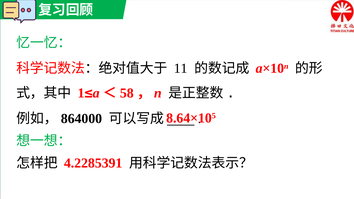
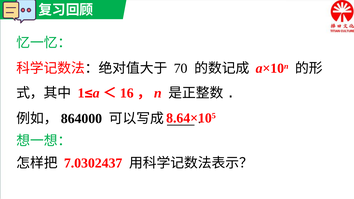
11: 11 -> 70
58: 58 -> 16
4.2285391: 4.2285391 -> 7.0302437
